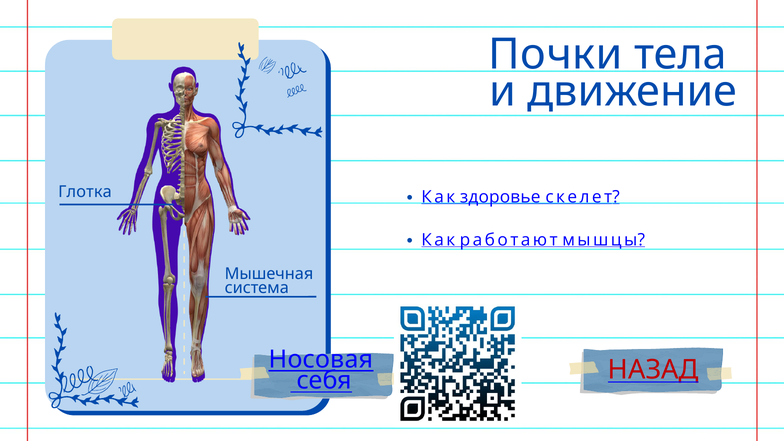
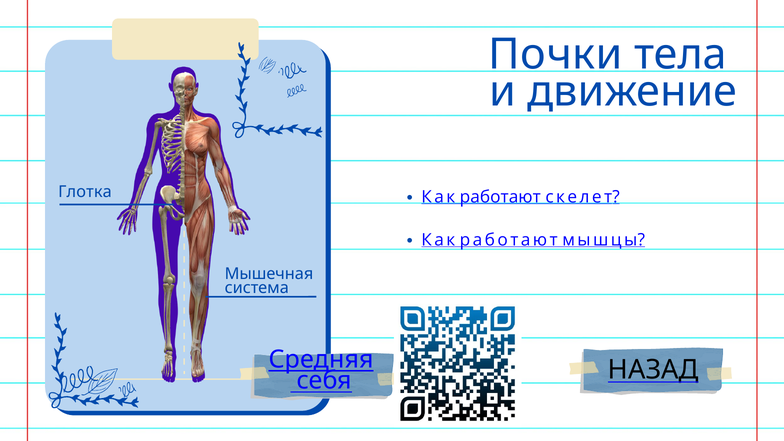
здоровье at (500, 197): здоровье -> работают
Носовая: Носовая -> Средняя
НАЗАД colour: red -> black
